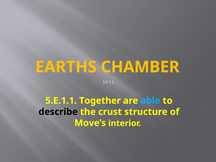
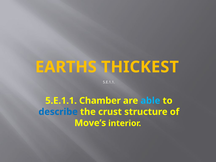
CHAMBER: CHAMBER -> THICKEST
Together: Together -> Chamber
describe colour: black -> blue
